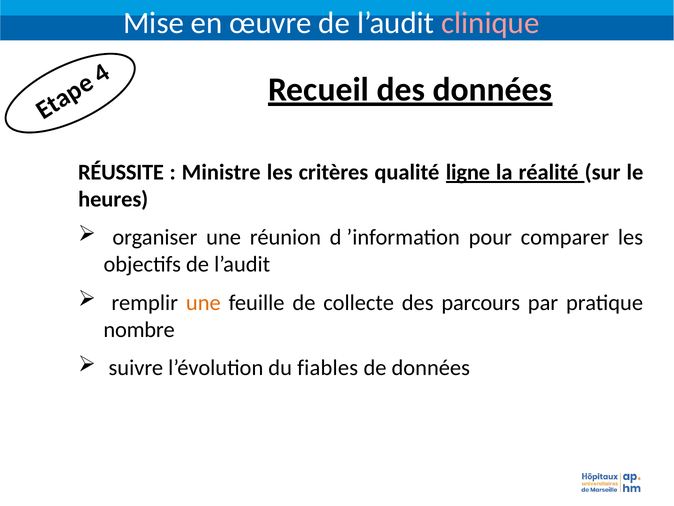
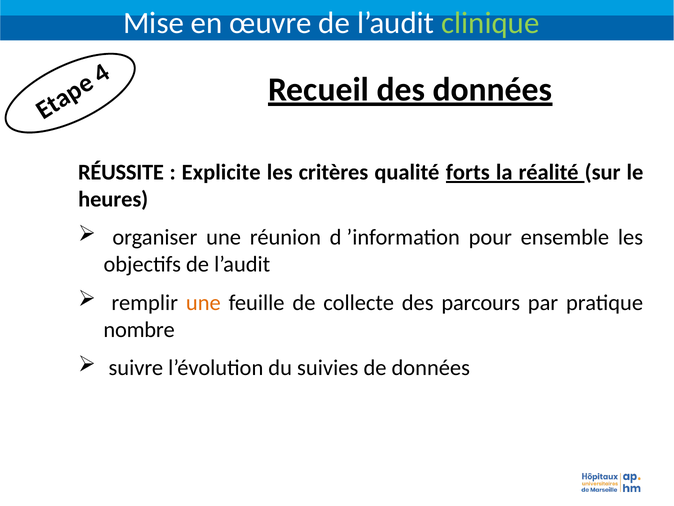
clinique colour: pink -> light green
Ministre: Ministre -> Explicite
ligne: ligne -> forts
comparer: comparer -> ensemble
fiables: fiables -> suivies
